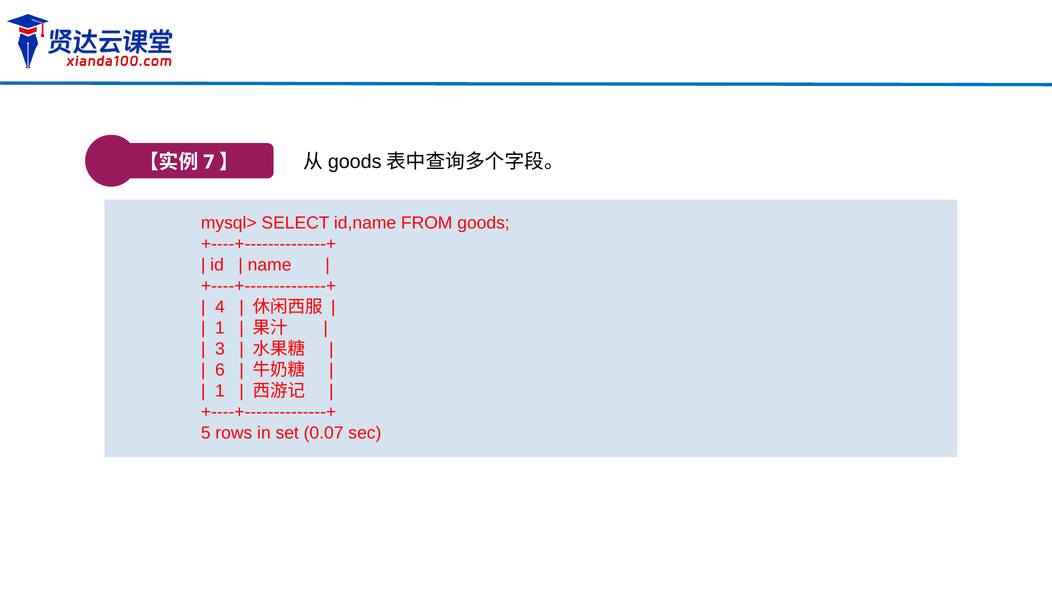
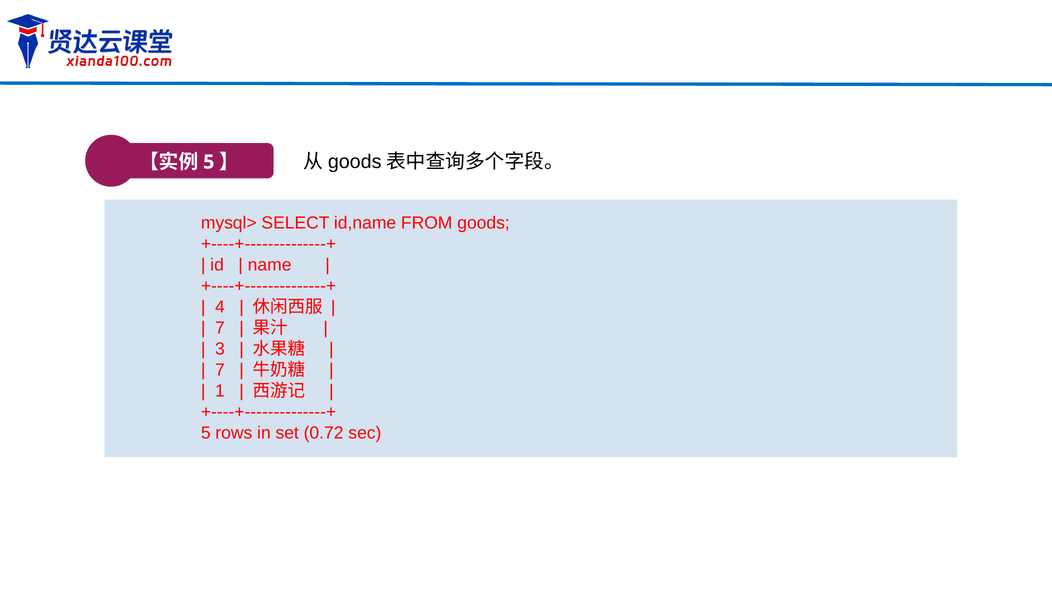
7 at (209, 162): 7 -> 5
1 at (220, 328): 1 -> 7
6 at (220, 370): 6 -> 7
0.07: 0.07 -> 0.72
